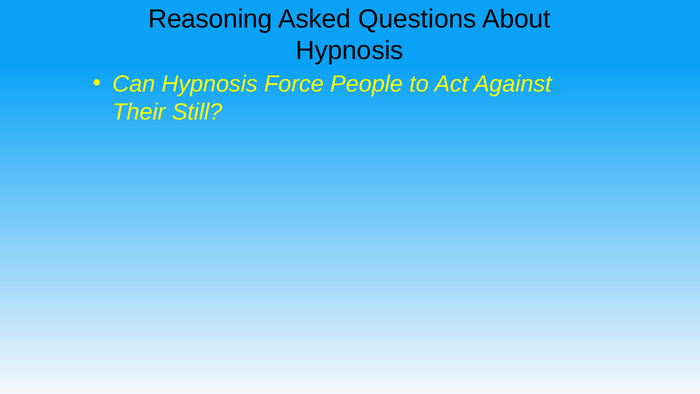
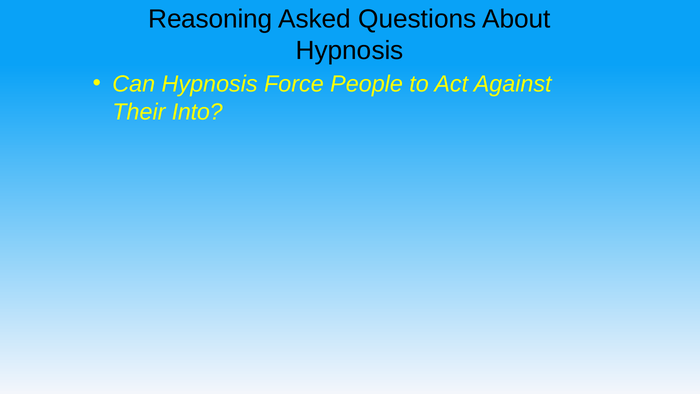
Still: Still -> Into
